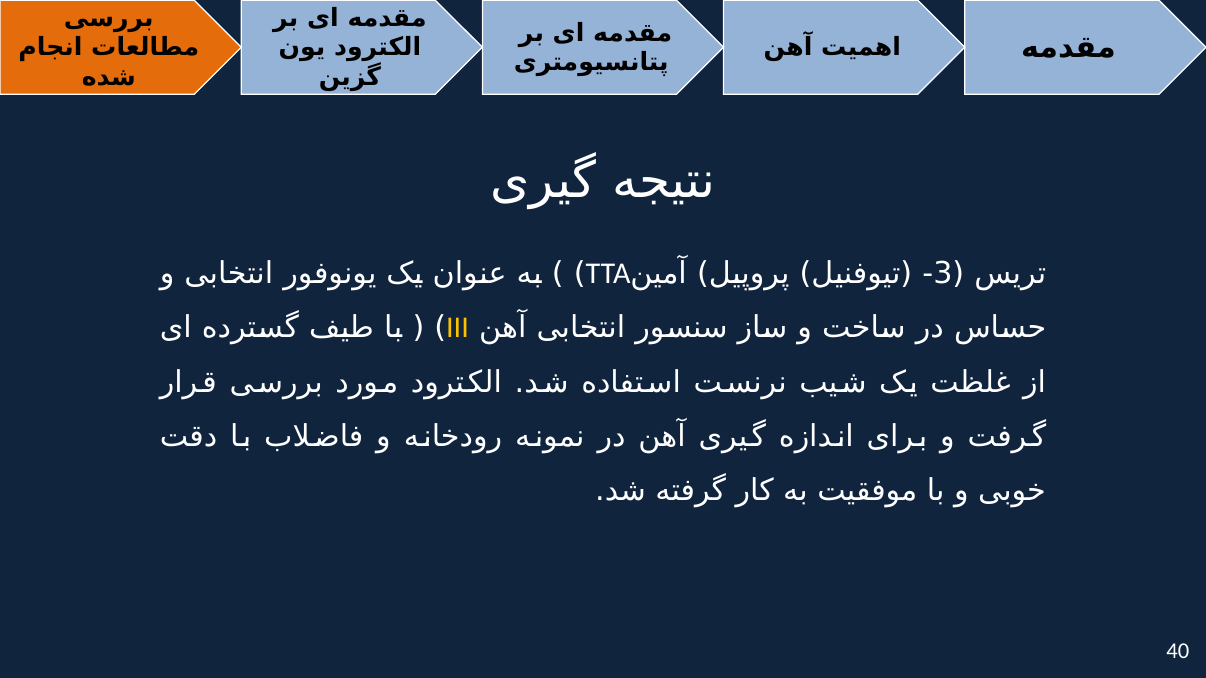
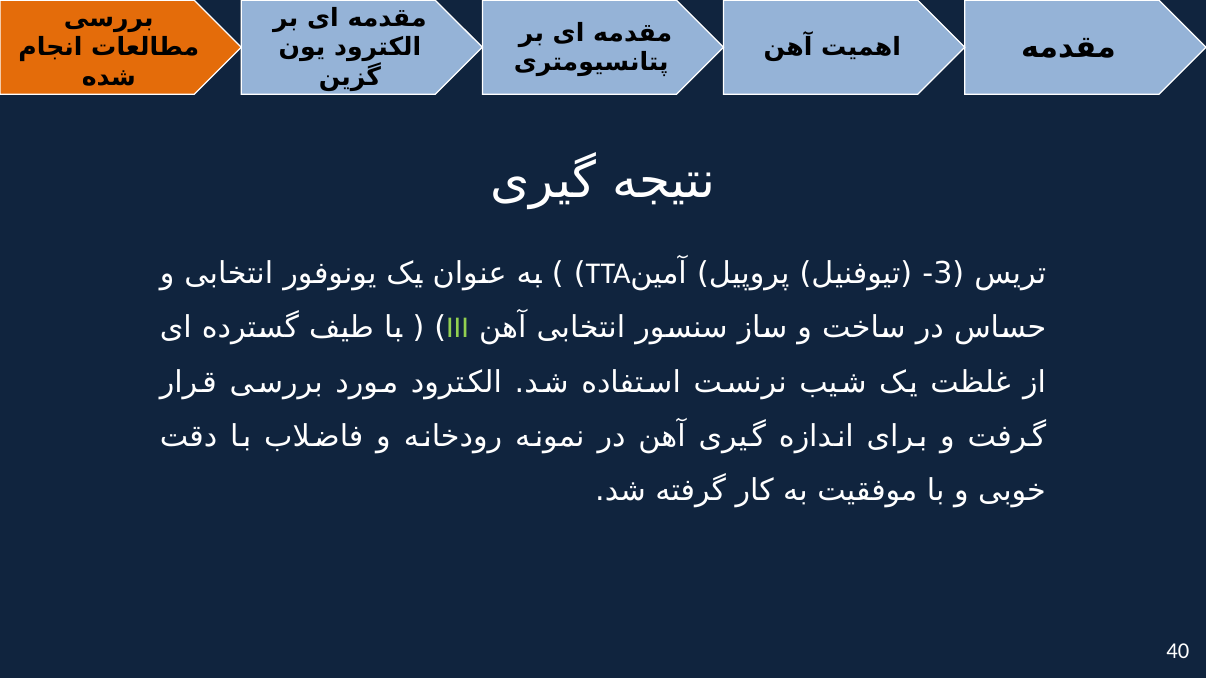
III colour: yellow -> light green
